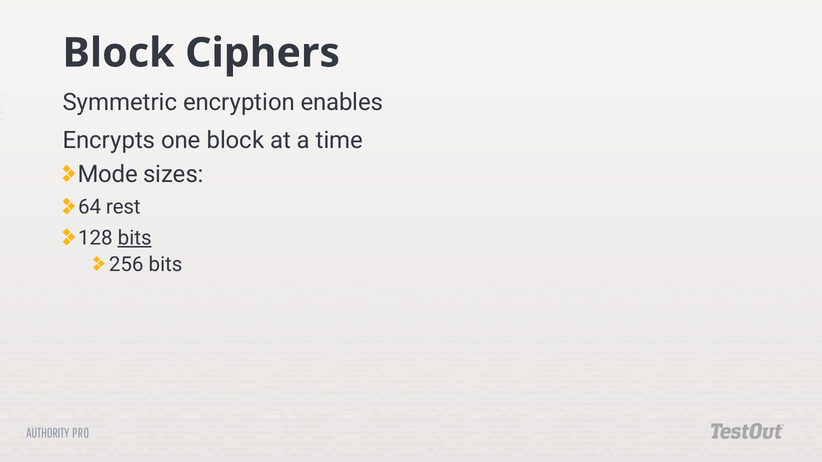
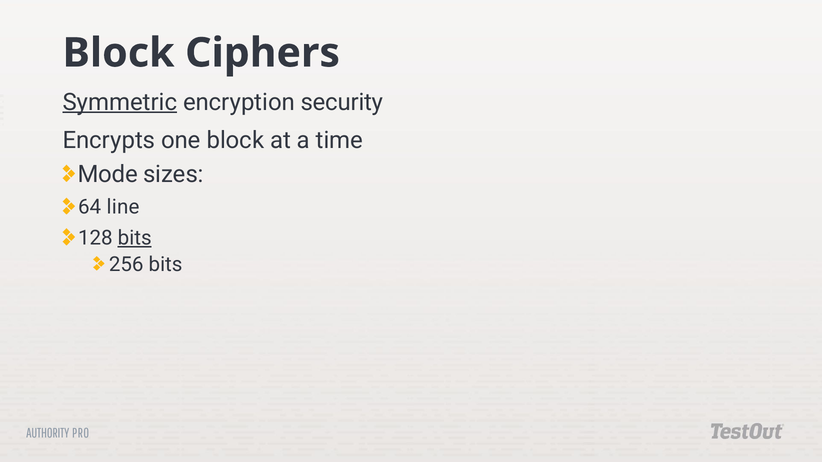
Symmetric underline: none -> present
enables: enables -> security
rest: rest -> line
